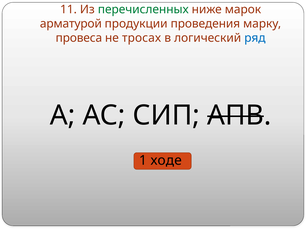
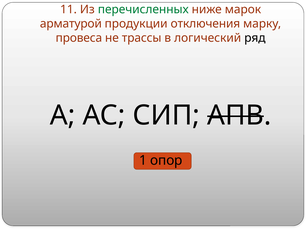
проведения: проведения -> отключения
тросах: тросах -> трассы
ряд colour: blue -> black
ходе: ходе -> опор
